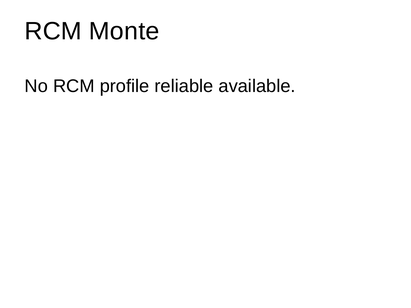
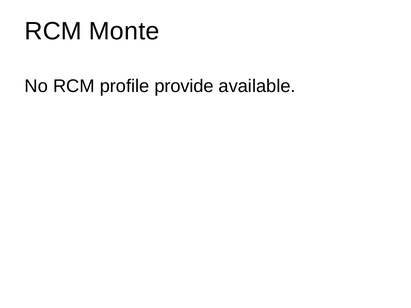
reliable: reliable -> provide
